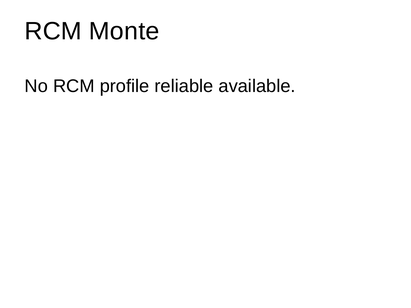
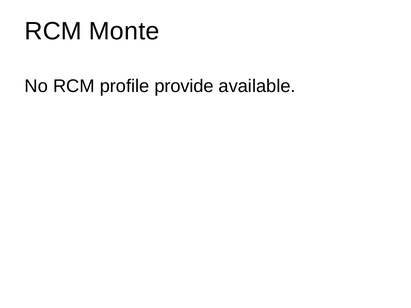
reliable: reliable -> provide
